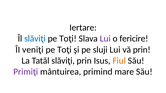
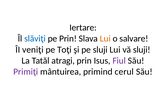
Toţi at (68, 39): Toţi -> Prin
Lui at (105, 39) colour: purple -> orange
fericire: fericire -> salvare
vă prin: prin -> sluji
Tatăl slăviţi: slăviţi -> atragi
Fiul colour: orange -> purple
mare: mare -> cerul
